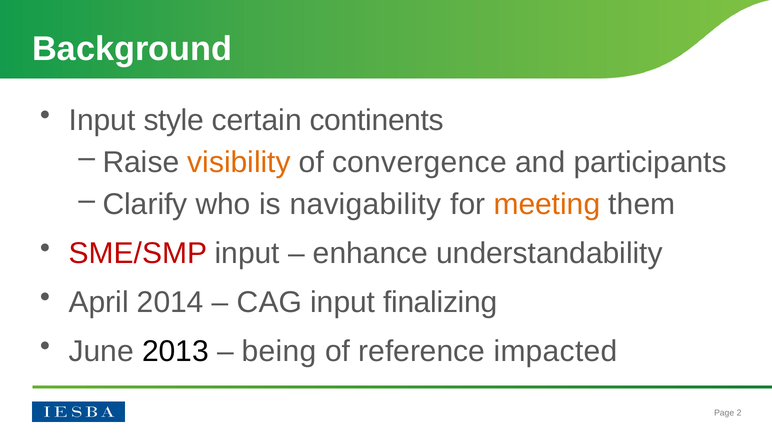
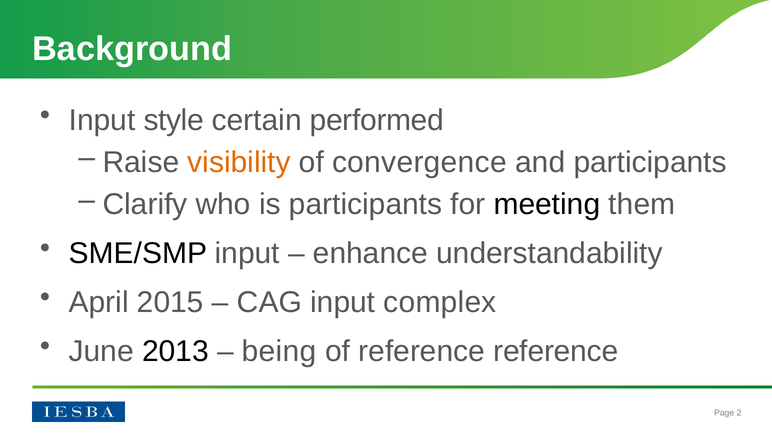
continents: continents -> performed
is navigability: navigability -> participants
meeting colour: orange -> black
SME/SMP colour: red -> black
2014: 2014 -> 2015
finalizing: finalizing -> complex
reference impacted: impacted -> reference
